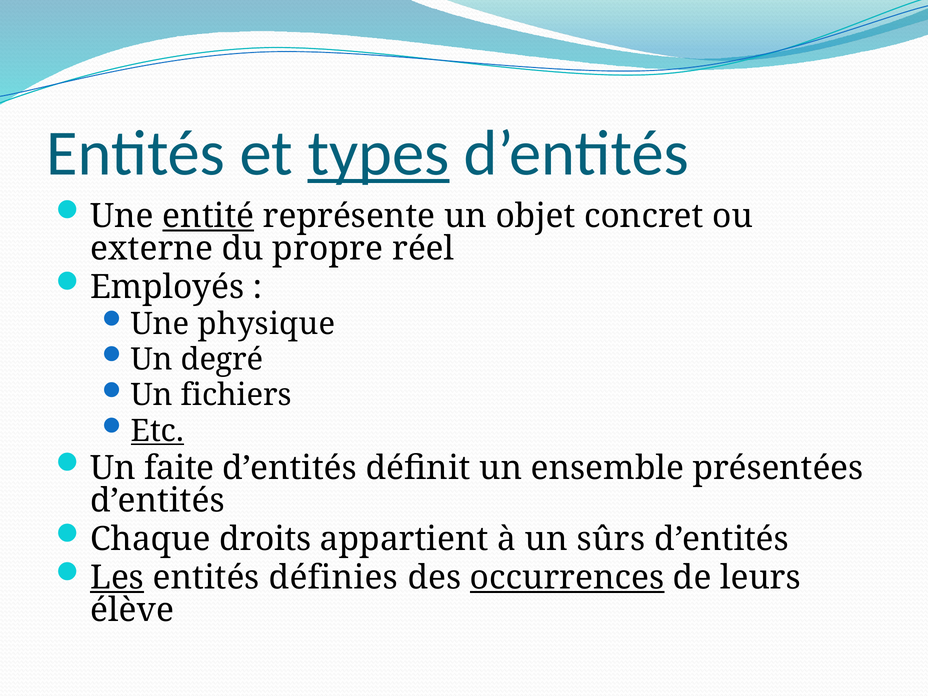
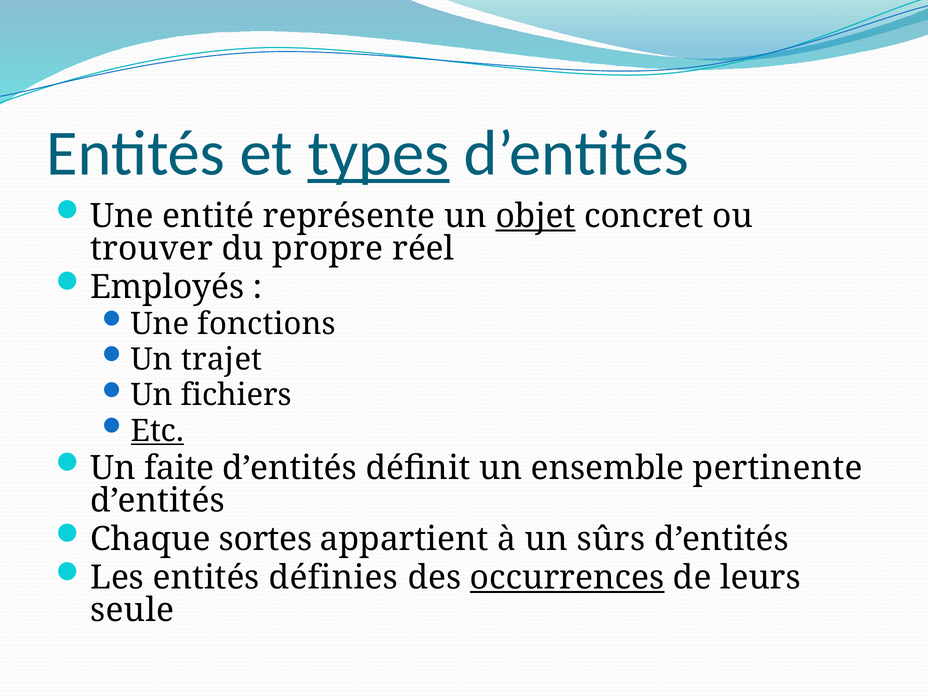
entité underline: present -> none
objet underline: none -> present
externe: externe -> trouver
physique: physique -> fonctions
degré: degré -> trajet
présentées: présentées -> pertinente
droits: droits -> sortes
Les underline: present -> none
élève: élève -> seule
